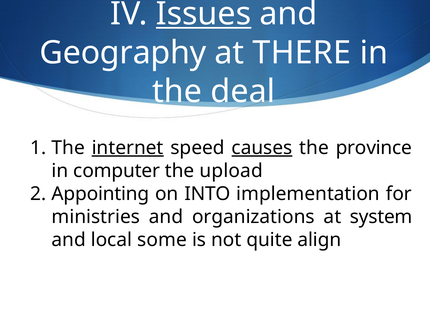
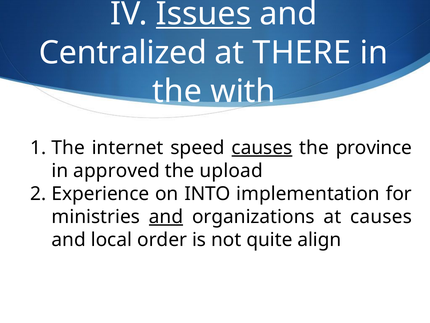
Geography: Geography -> Centralized
deal: deal -> with
internet underline: present -> none
computer: computer -> approved
Appointing: Appointing -> Experience
and at (166, 216) underline: none -> present
at system: system -> causes
some: some -> order
